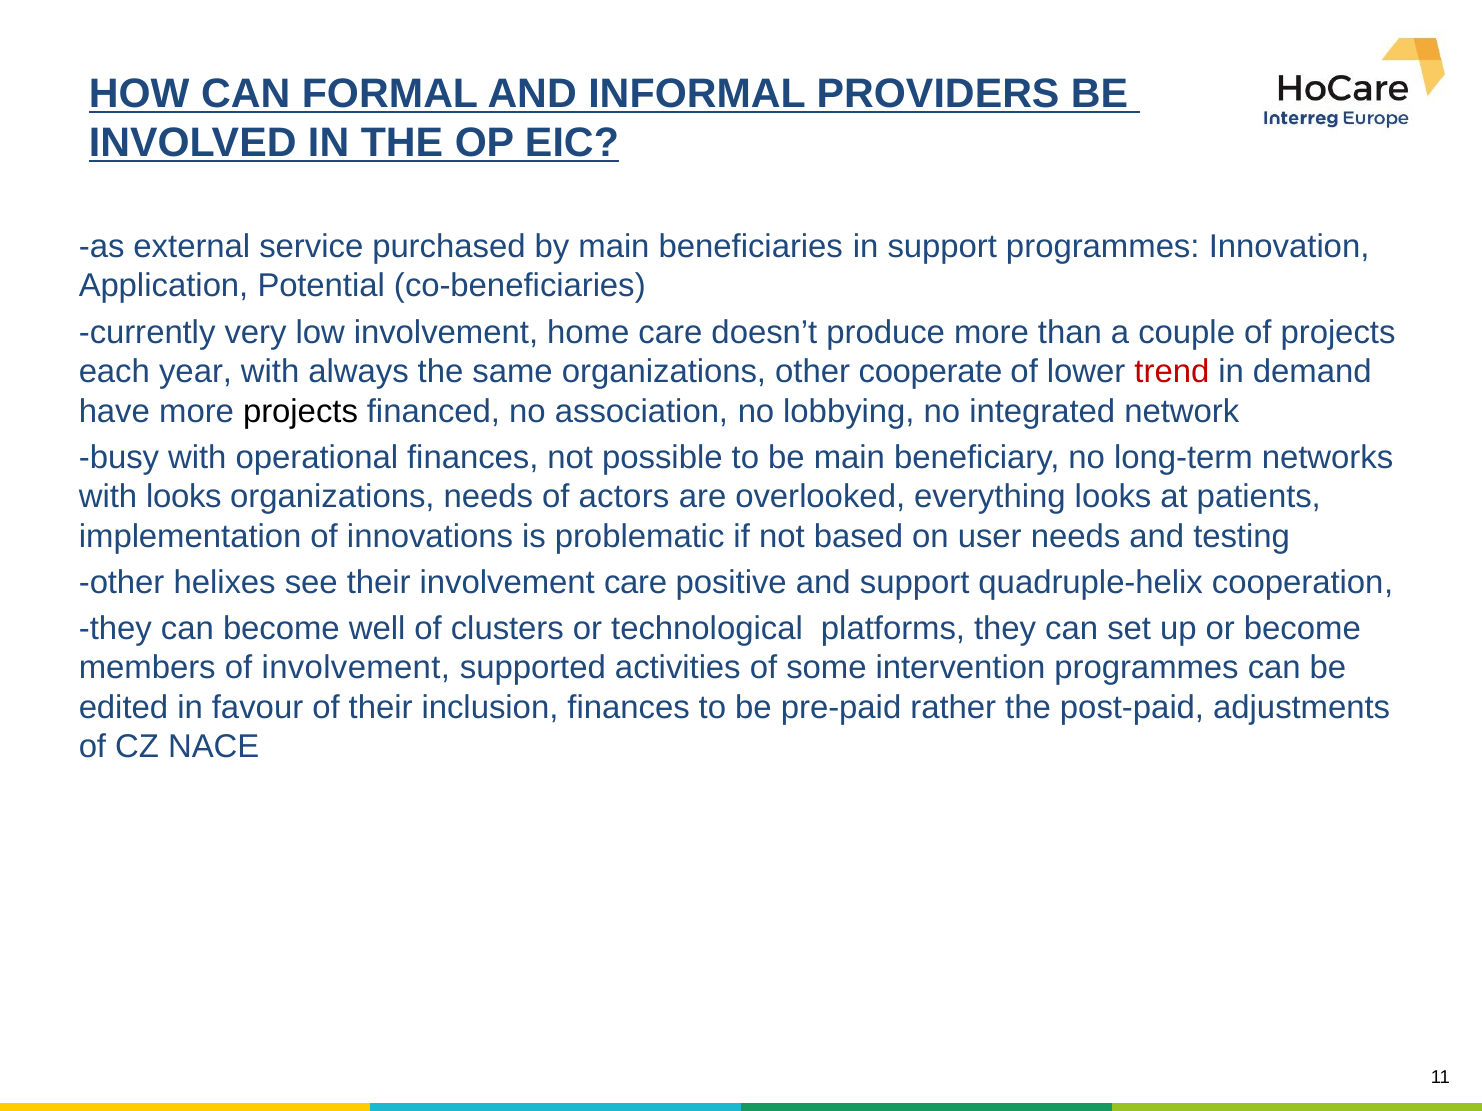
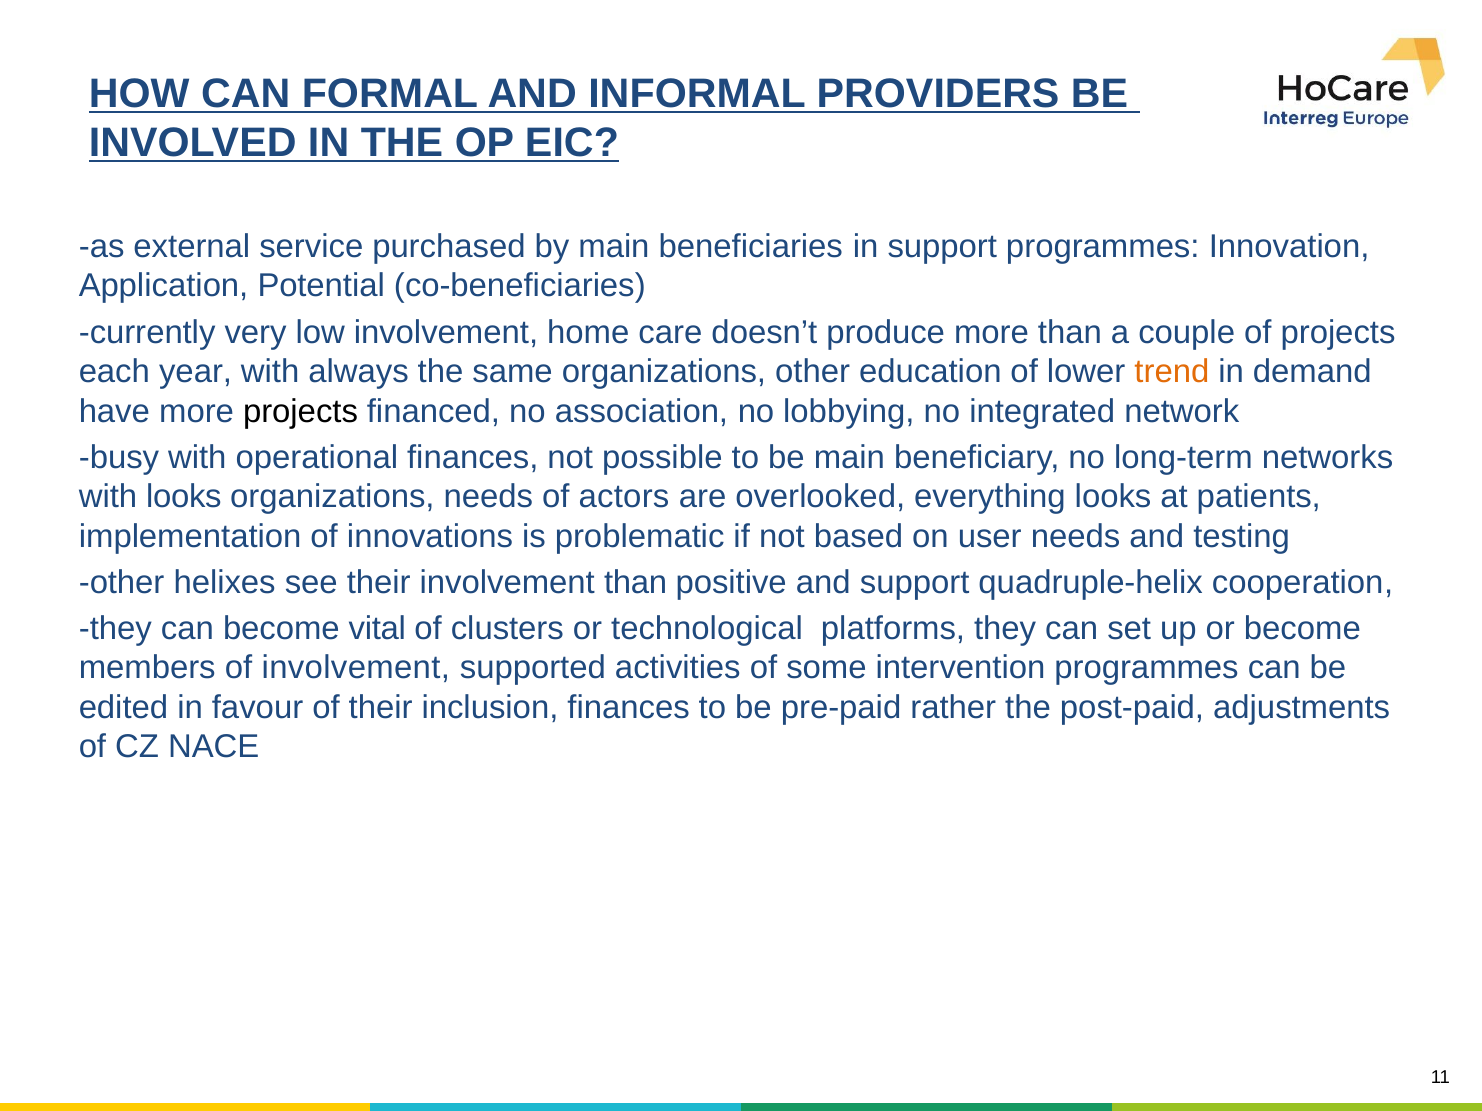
cooperate: cooperate -> education
trend colour: red -> orange
involvement care: care -> than
well: well -> vital
